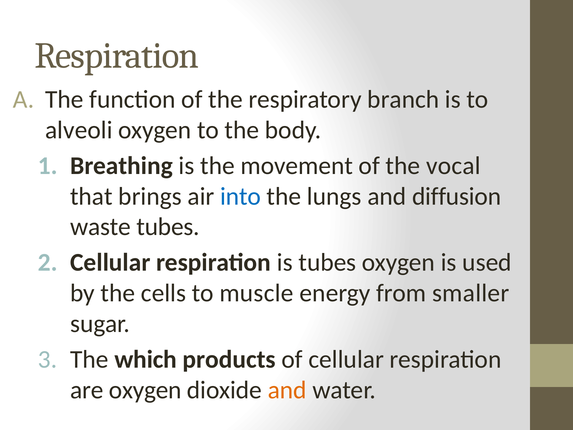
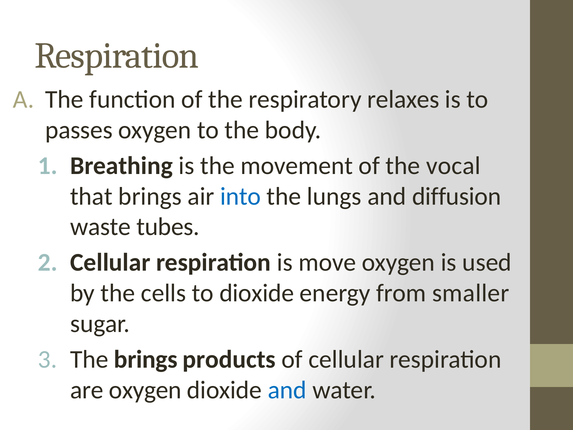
branch: branch -> relaxes
alveoli: alveoli -> passes
is tubes: tubes -> move
to muscle: muscle -> dioxide
The which: which -> brings
and at (287, 390) colour: orange -> blue
